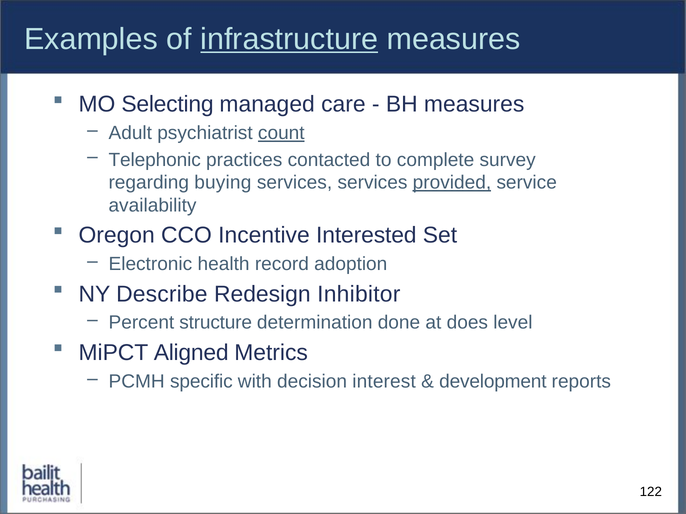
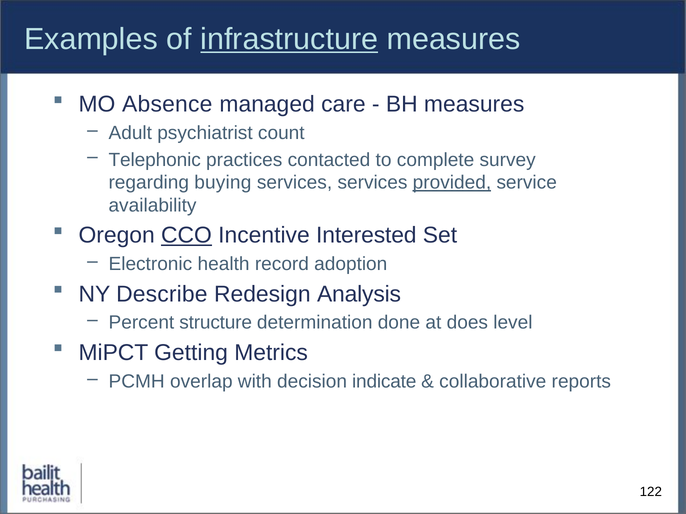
Selecting: Selecting -> Absence
count underline: present -> none
CCO underline: none -> present
Inhibitor: Inhibitor -> Analysis
Aligned: Aligned -> Getting
specific: specific -> overlap
interest: interest -> indicate
development: development -> collaborative
